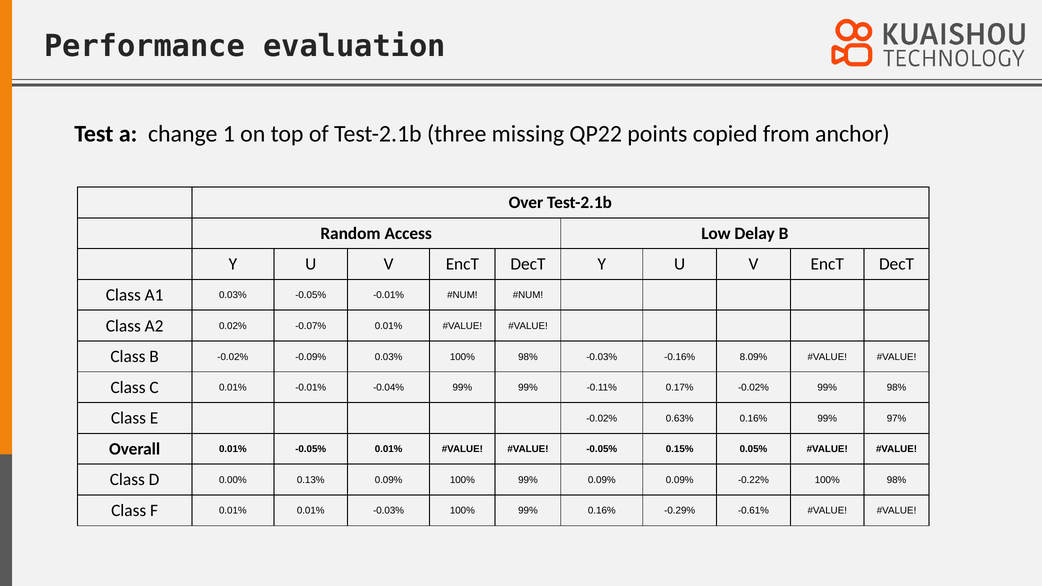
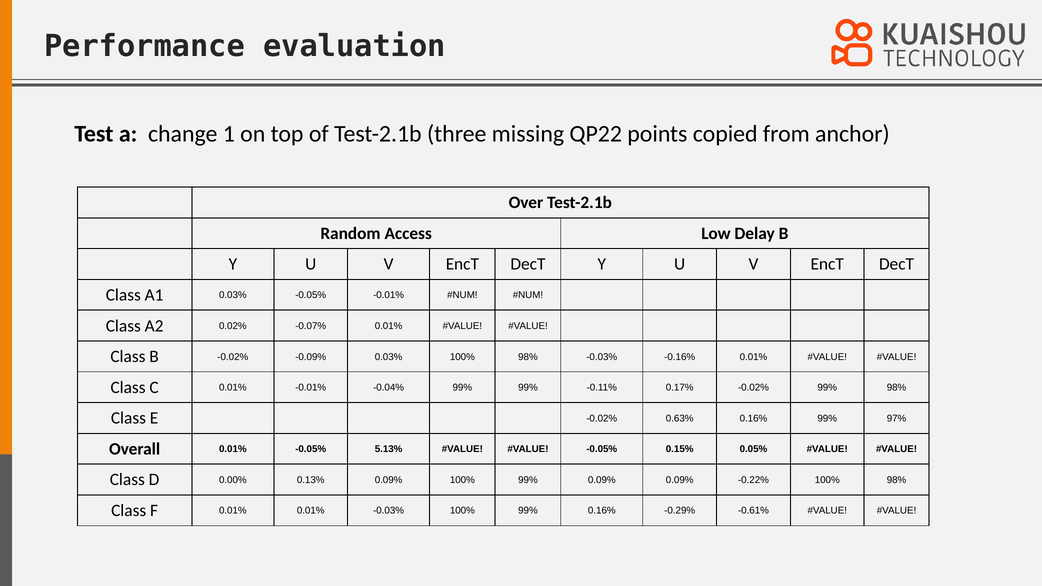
-0.16% 8.09%: 8.09% -> 0.01%
-0.05% 0.01%: 0.01% -> 5.13%
